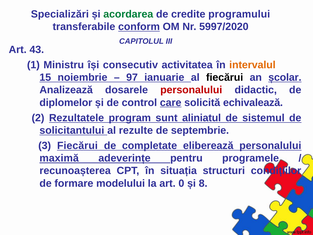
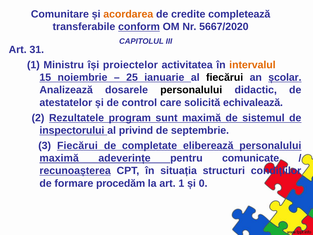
Specializări: Specializări -> Comunitare
acordarea colour: green -> orange
programului: programului -> completează
5997/2020: 5997/2020 -> 5667/2020
43: 43 -> 31
consecutiv: consecutiv -> proiectelor
97: 97 -> 25
personalului at (191, 90) colour: red -> black
diplomelor: diplomelor -> atestatelor
care underline: present -> none
sunt aliniatul: aliniatul -> maximă
solicitantului: solicitantului -> inspectorului
rezulte: rezulte -> privind
programele: programele -> comunicate
recunoașterea underline: none -> present
modelului: modelului -> procedăm
art 0: 0 -> 1
8: 8 -> 0
